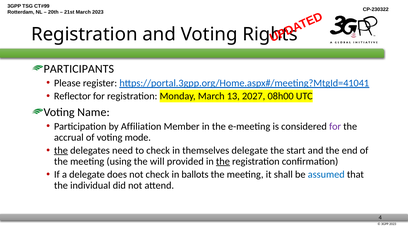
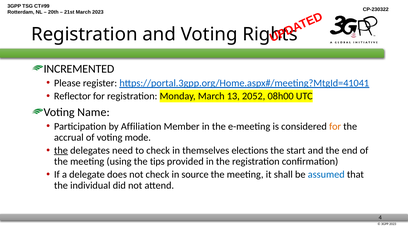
PARTICIPANTS: PARTICIPANTS -> INCREMENTED
2027: 2027 -> 2052
for at (335, 127) colour: purple -> orange
themselves delegate: delegate -> elections
will: will -> tips
the at (223, 162) underline: present -> none
ballots: ballots -> source
